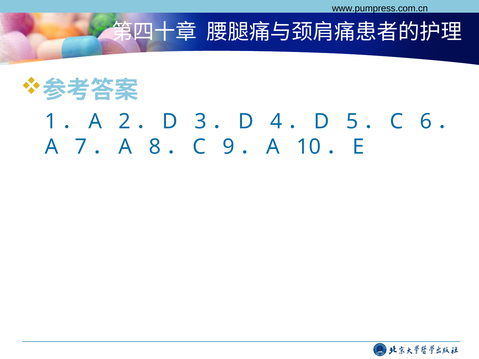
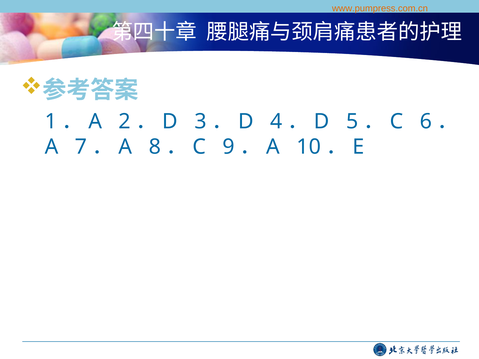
www.pumpress.com.cn colour: black -> orange
